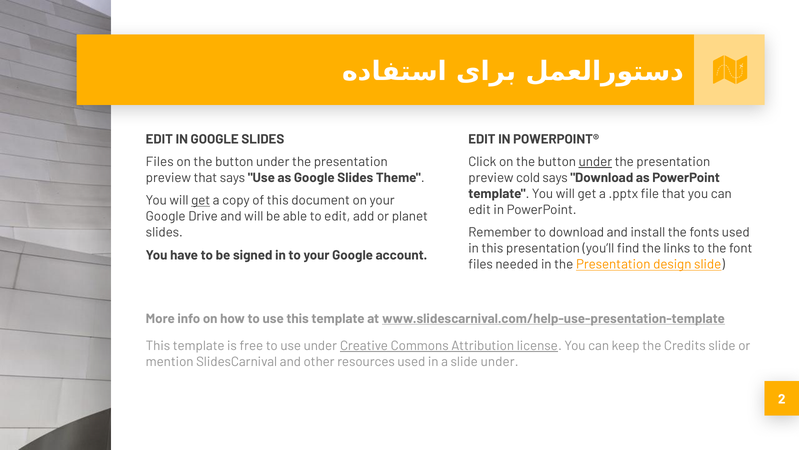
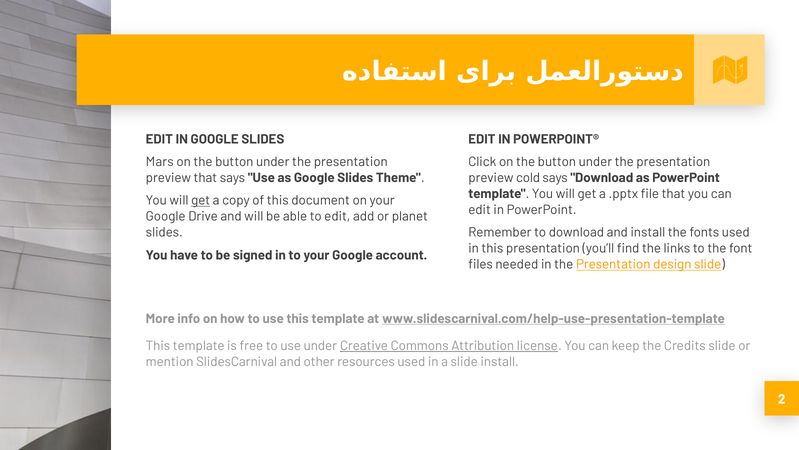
Files at (160, 162): Files -> Mars
under at (595, 162) underline: present -> none
slide under: under -> install
